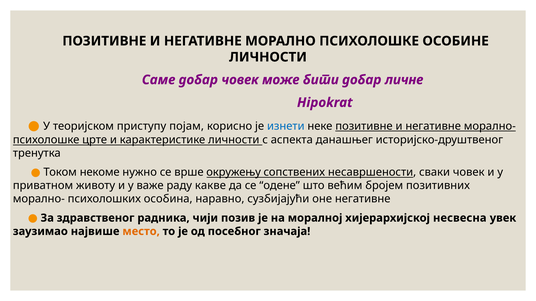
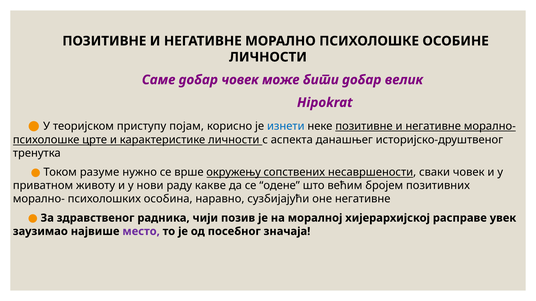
личне: личне -> велик
некоме: некоме -> разуме
важе: важе -> нови
несвесна: несвесна -> расправе
место colour: orange -> purple
